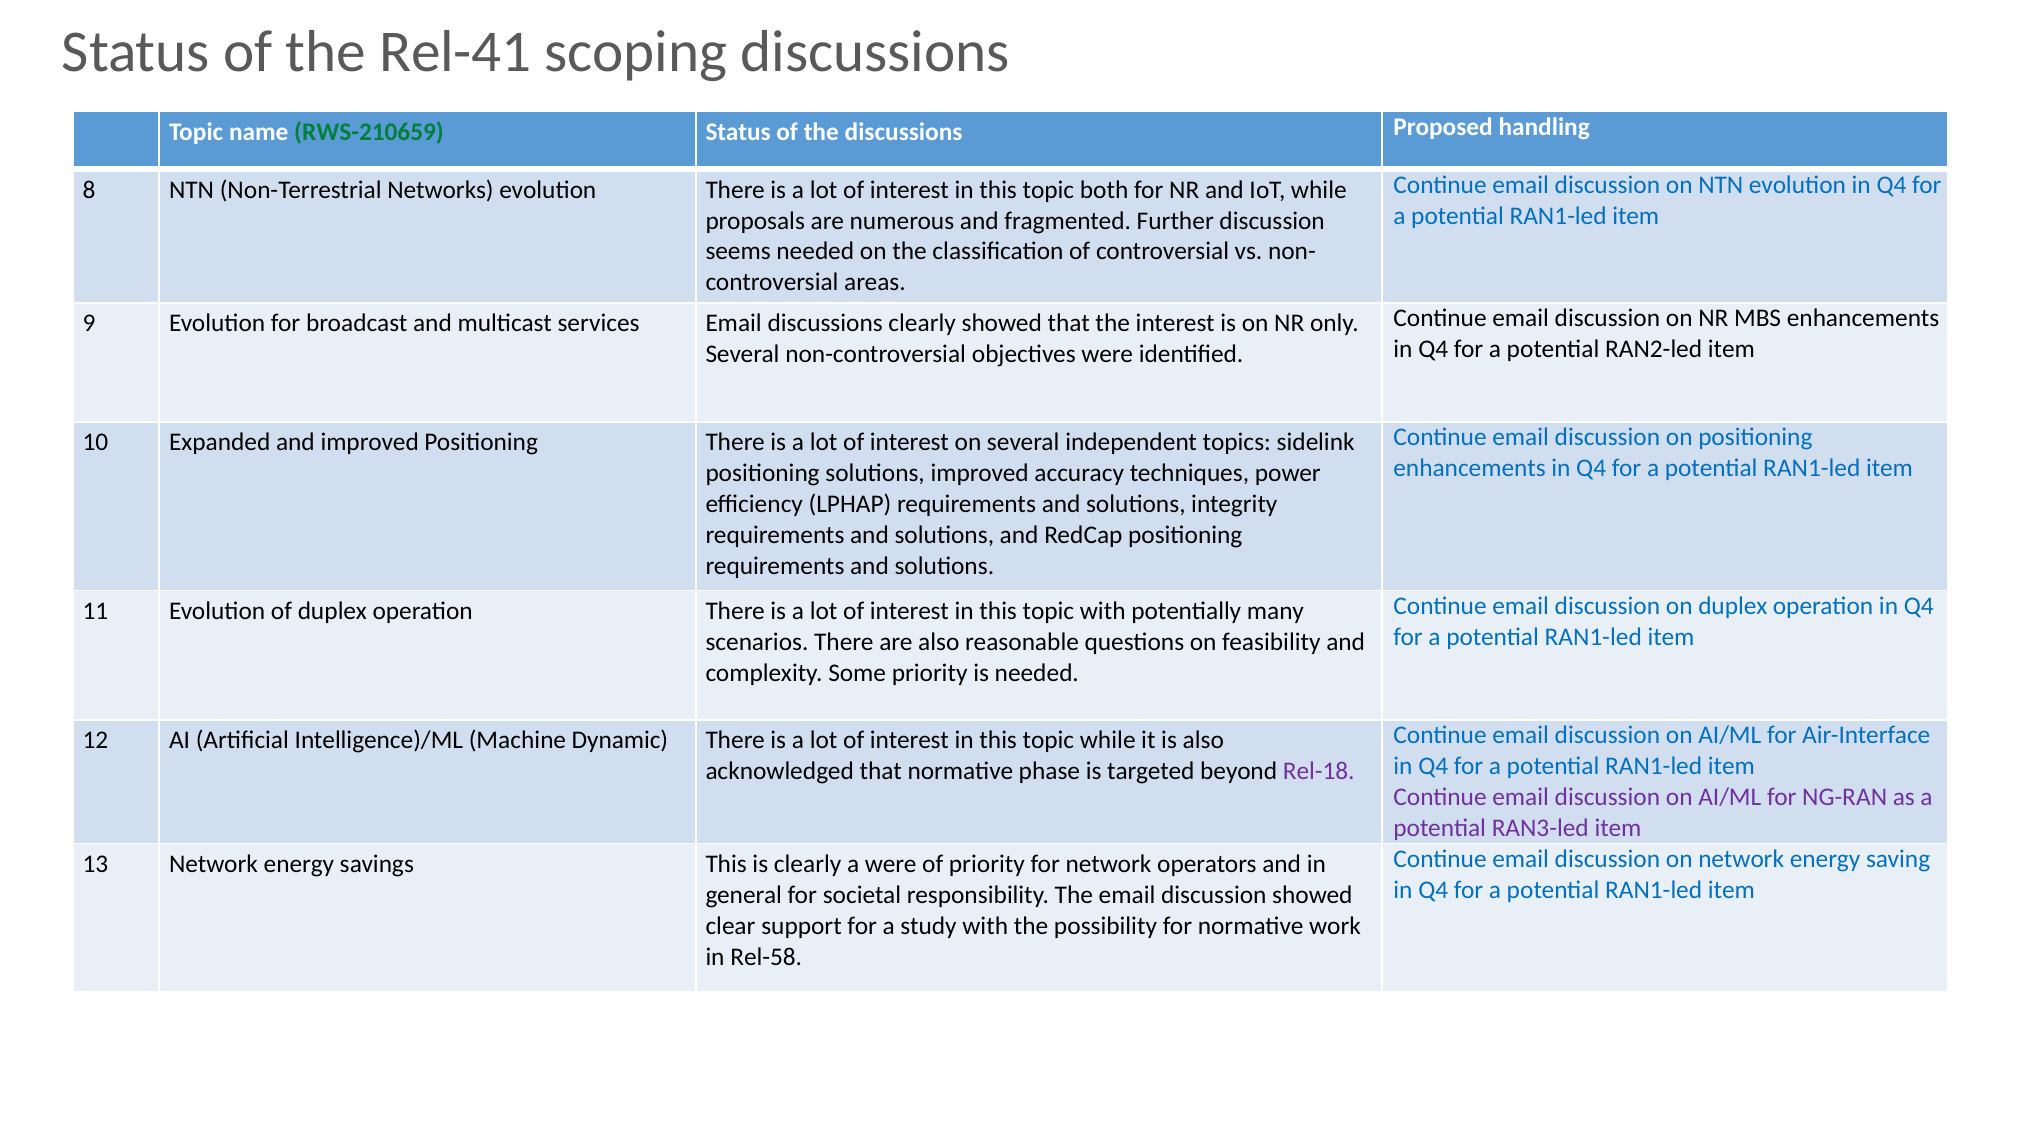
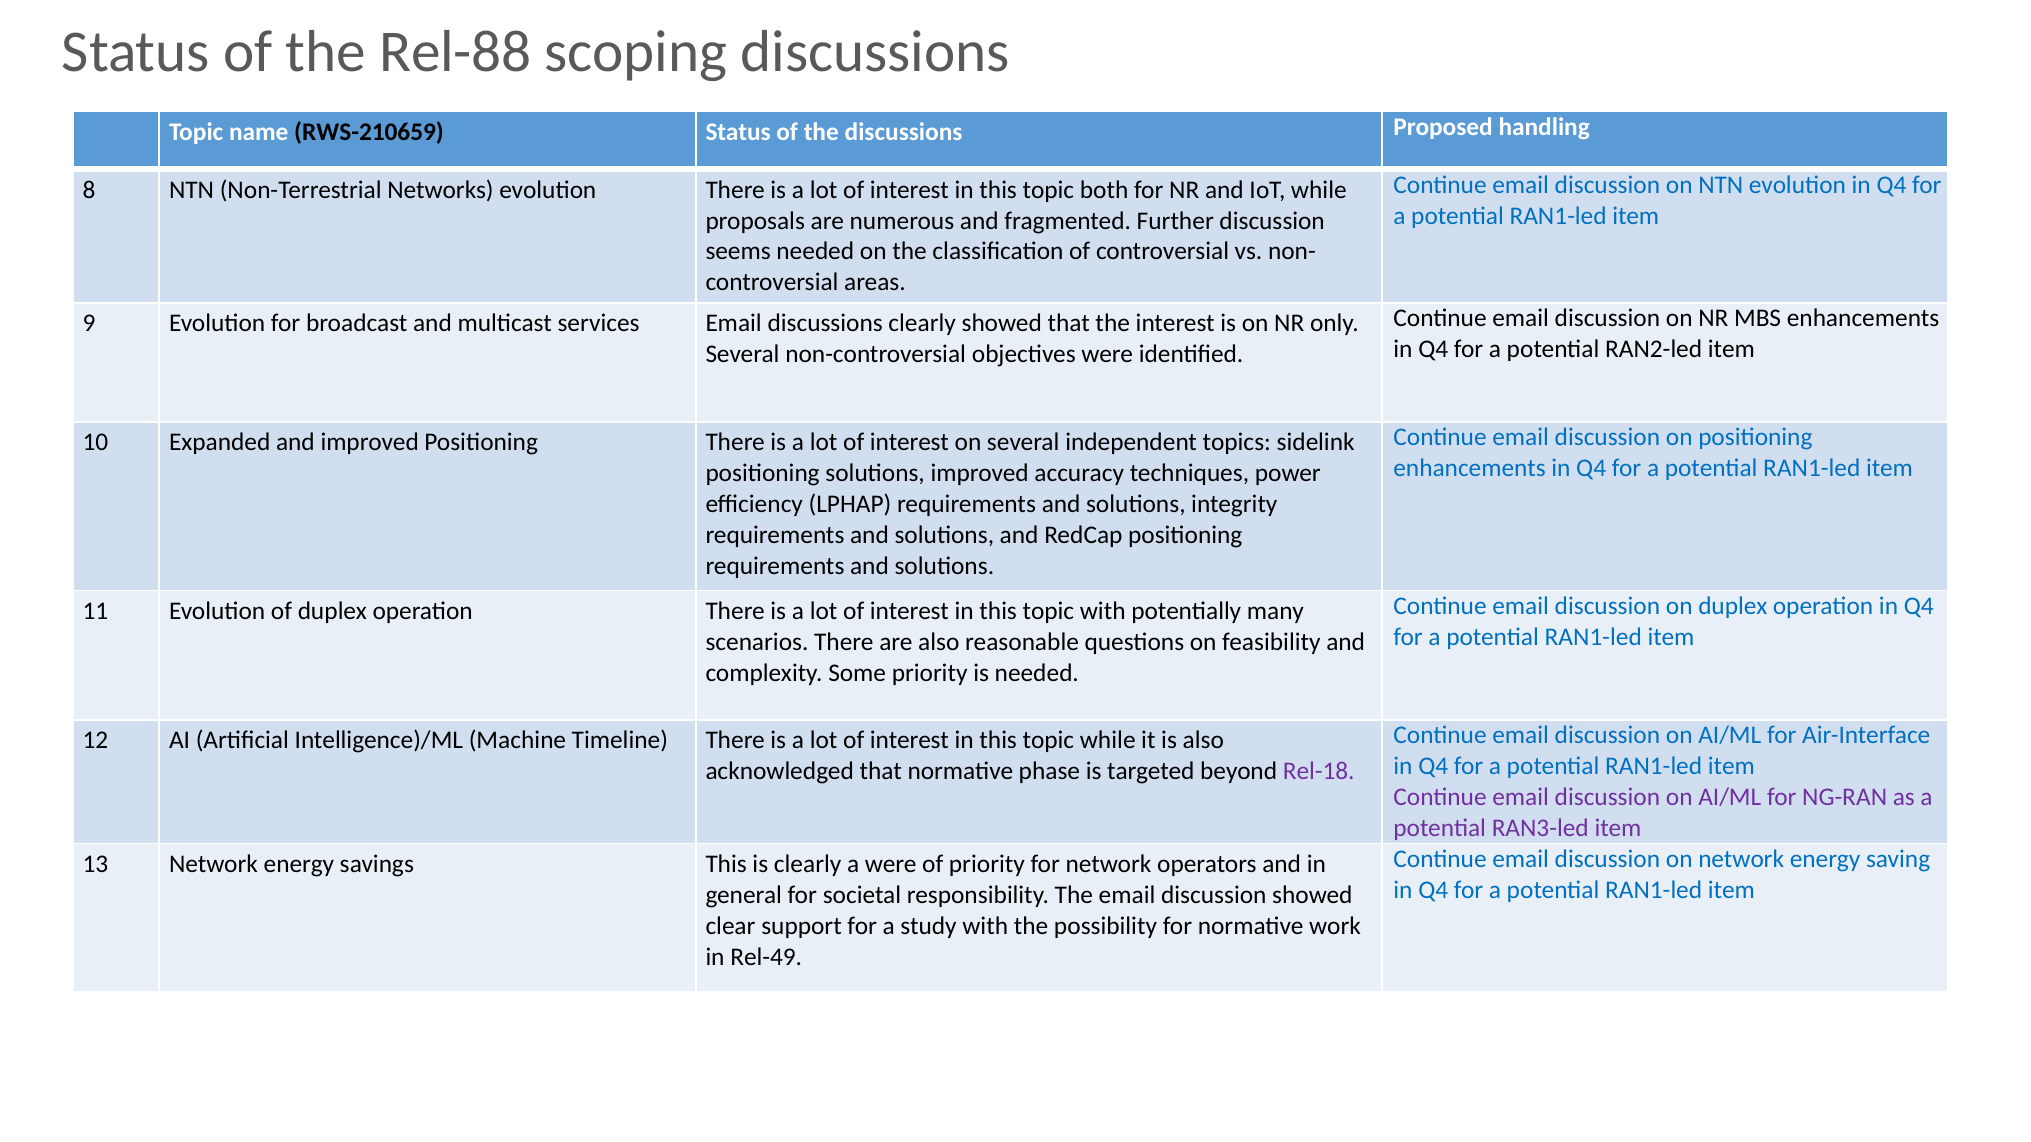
Rel-41: Rel-41 -> Rel-88
RWS-210659 colour: green -> black
Dynamic: Dynamic -> Timeline
Rel-58: Rel-58 -> Rel-49
